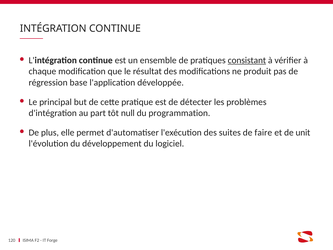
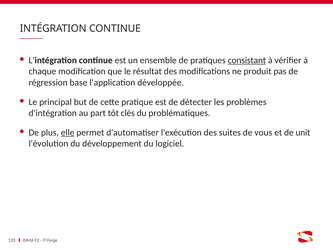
null: null -> clés
programmation: programmation -> problématiques
elle underline: none -> present
faire: faire -> vous
